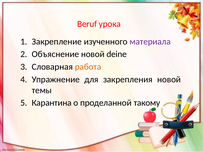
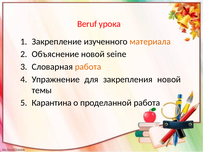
материала colour: purple -> orange
deine: deine -> seine
проделанной такому: такому -> работа
